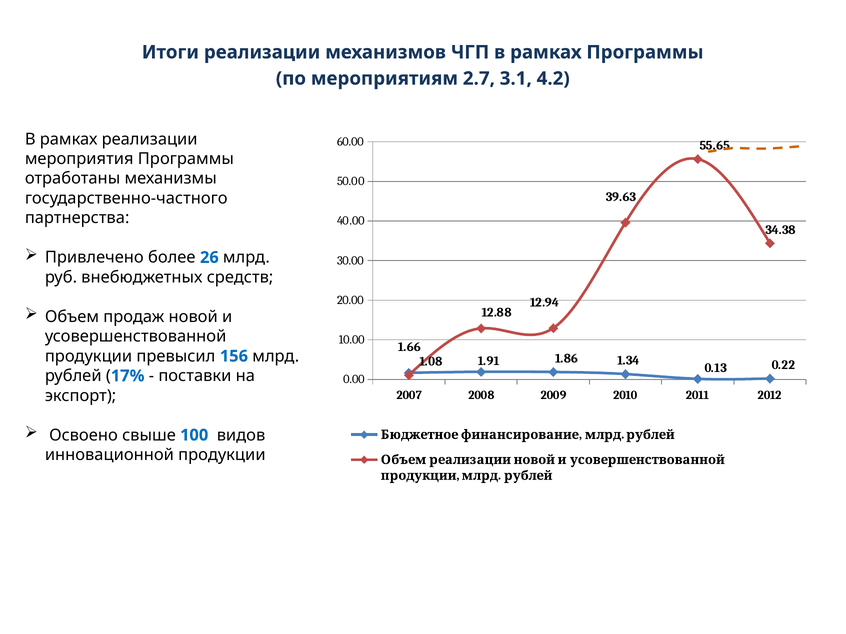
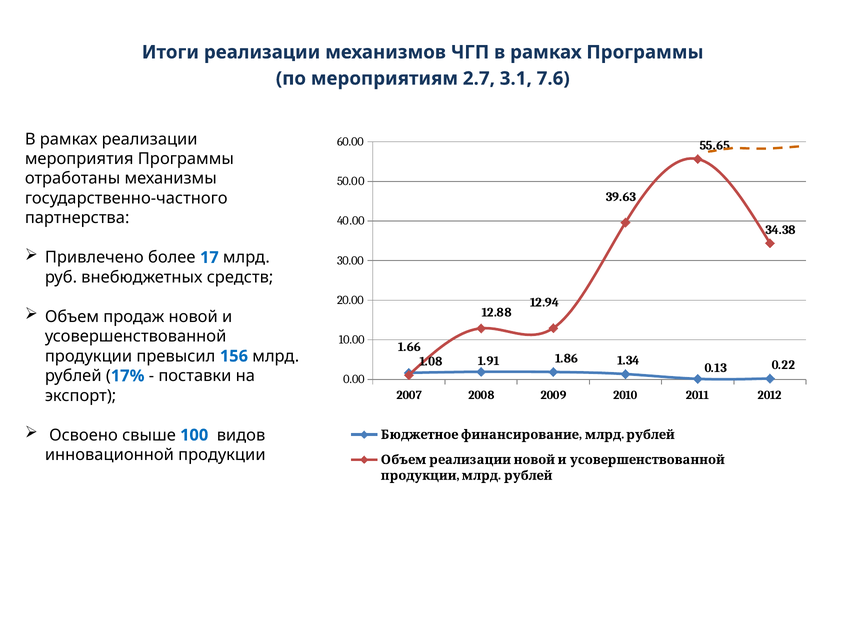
4.2: 4.2 -> 7.6
26: 26 -> 17
